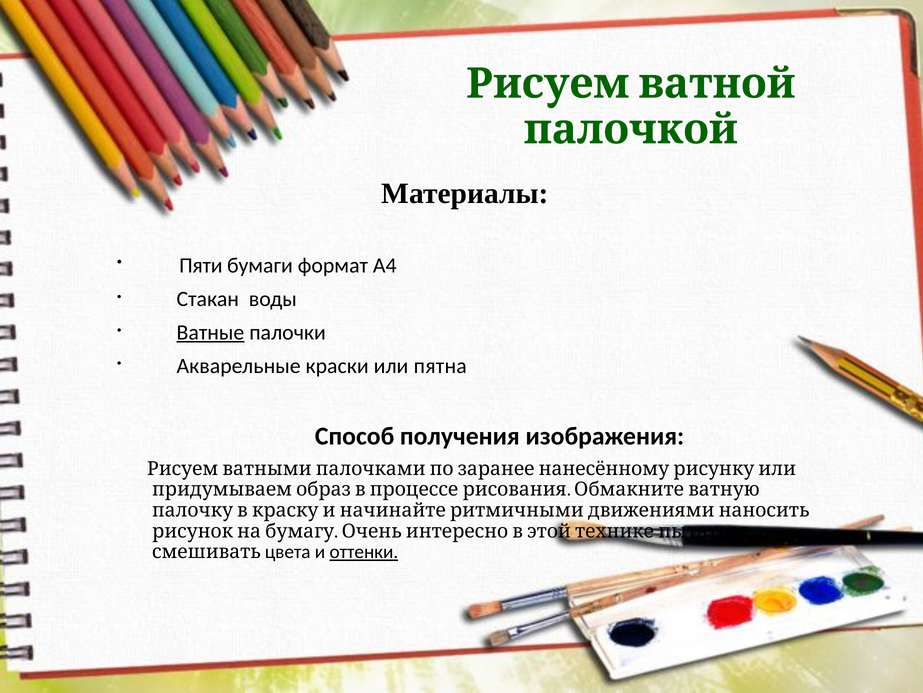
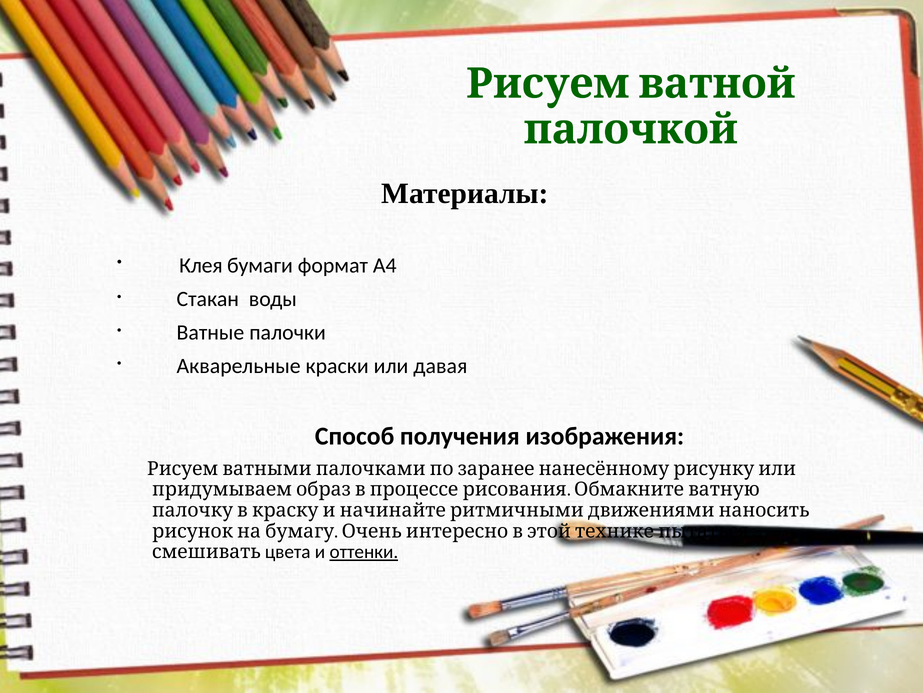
Пяти: Пяти -> Клея
Ватные underline: present -> none
пятна: пятна -> давая
